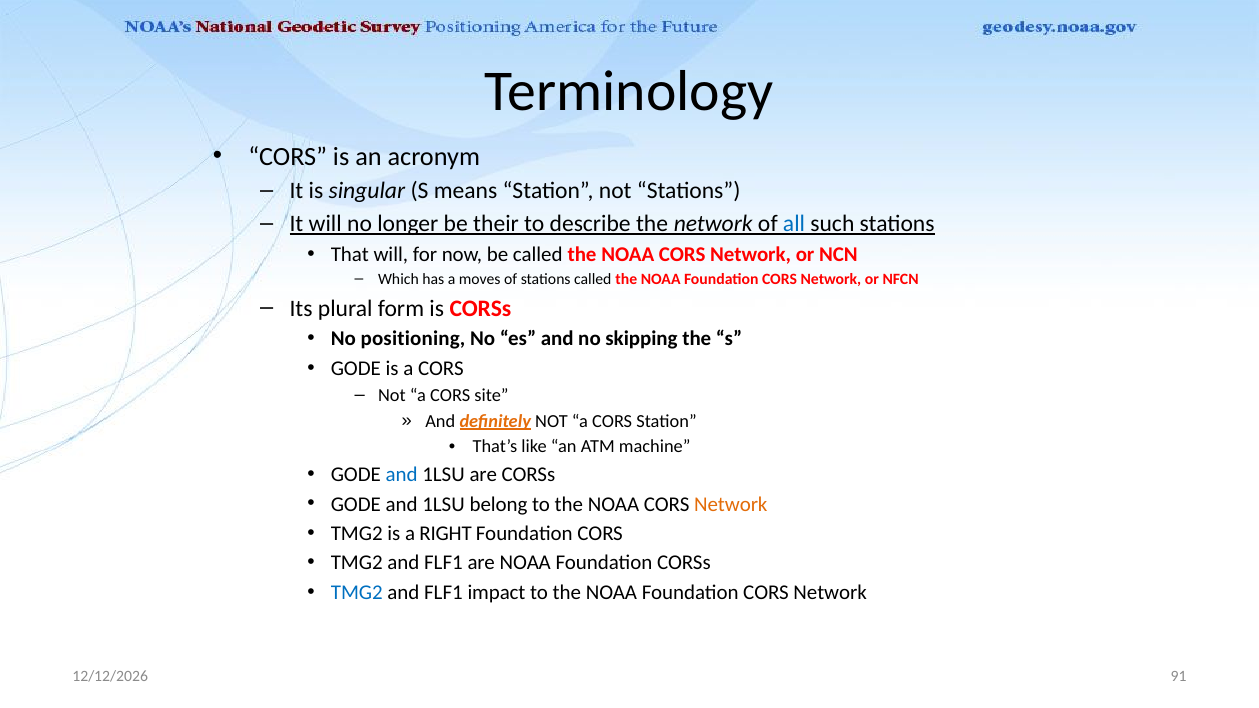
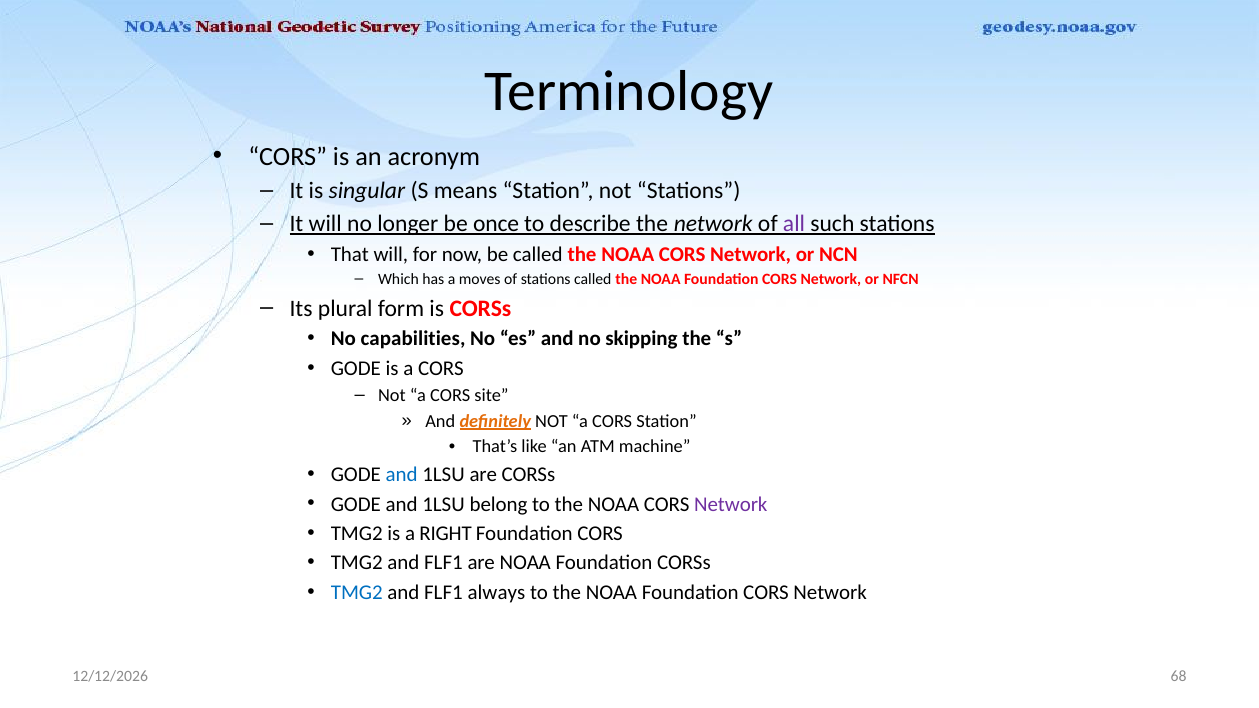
their: their -> once
all colour: blue -> purple
positioning: positioning -> capabilities
Network at (731, 504) colour: orange -> purple
impact: impact -> always
91: 91 -> 68
